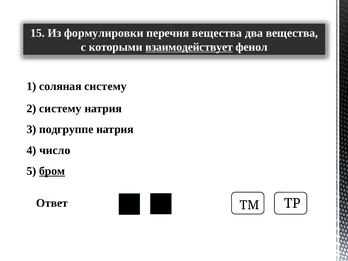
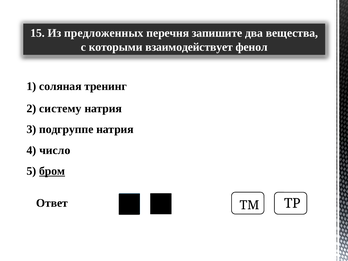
формулировки: формулировки -> предложенных
перечня вещества: вещества -> запишите
взаимодействует underline: present -> none
соляная систему: систему -> тренинг
